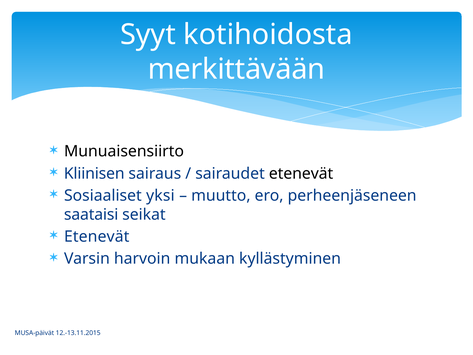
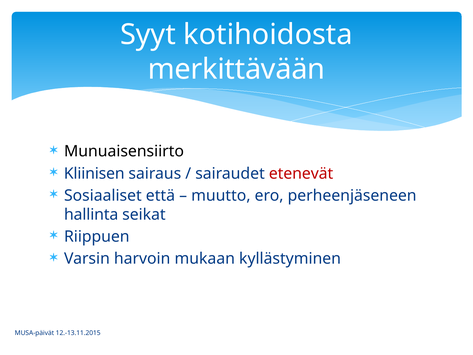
etenevät at (301, 173) colour: black -> red
yksi: yksi -> että
saataisi: saataisi -> hallinta
Etenevät at (97, 236): Etenevät -> Riippuen
